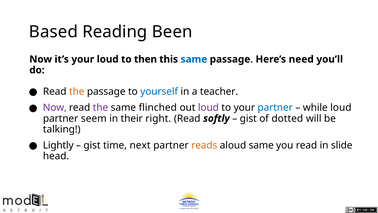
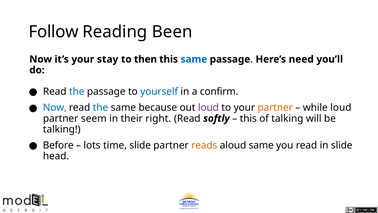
Based: Based -> Follow
your loud: loud -> stay
the at (77, 91) colour: orange -> blue
teacher: teacher -> confirm
Now at (55, 108) colour: purple -> blue
the at (100, 108) colour: purple -> blue
flinched: flinched -> because
partner at (275, 108) colour: blue -> orange
gist at (248, 118): gist -> this
of dotted: dotted -> talking
Lightly: Lightly -> Before
gist at (92, 145): gist -> lots
time next: next -> slide
